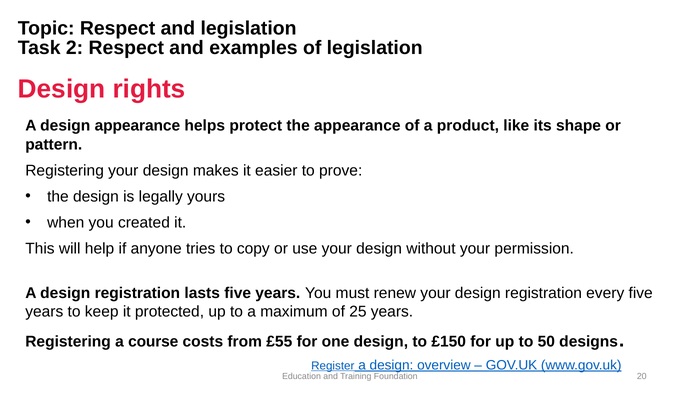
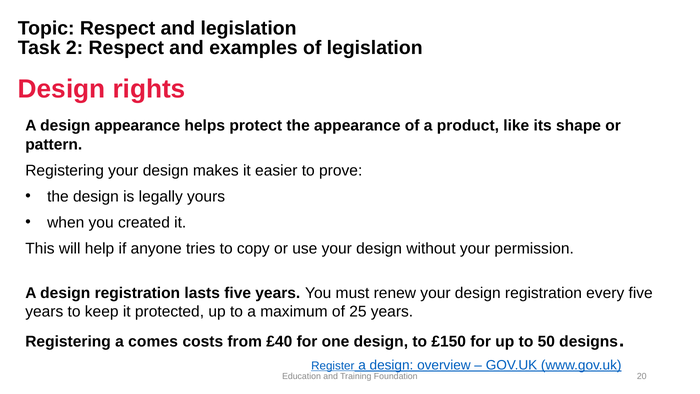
course: course -> comes
£55: £55 -> £40
